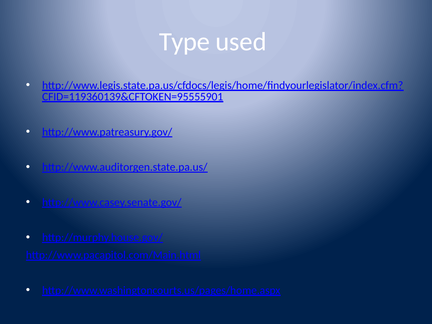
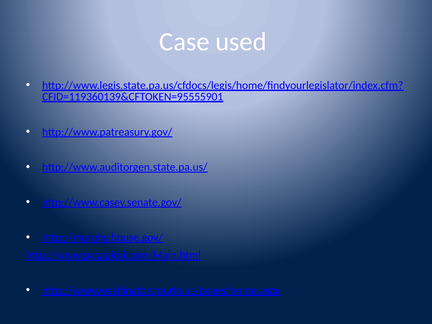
Type: Type -> Case
